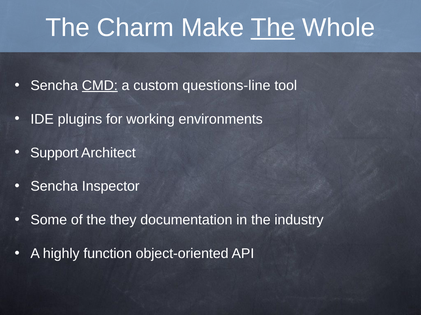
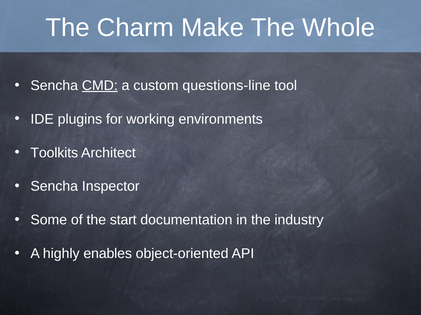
The at (273, 28) underline: present -> none
Support: Support -> Toolkits
they: they -> start
function: function -> enables
